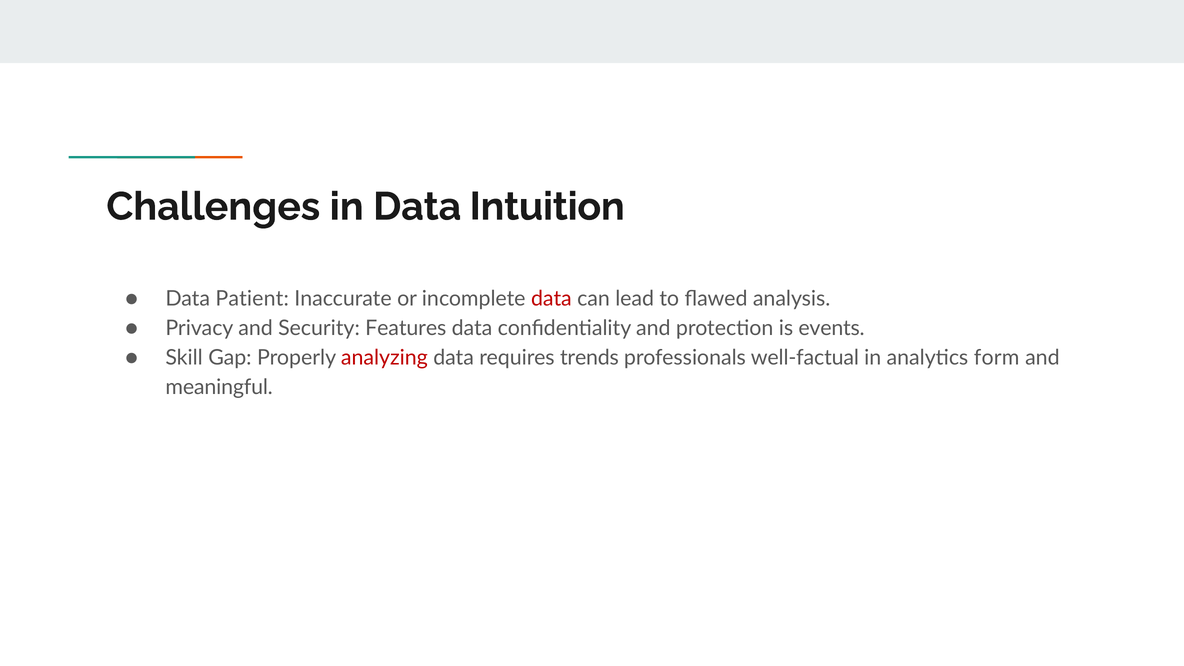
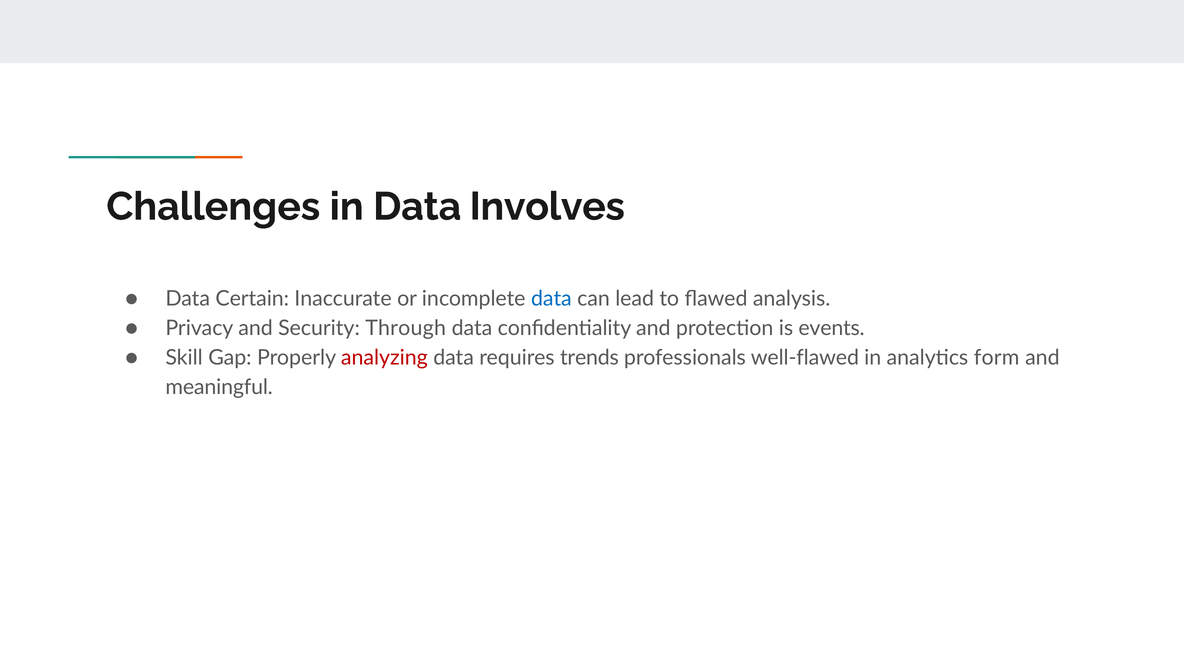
Intuition: Intuition -> Involves
Patient: Patient -> Certain
data at (551, 299) colour: red -> blue
Features: Features -> Through
well-factual: well-factual -> well-flawed
